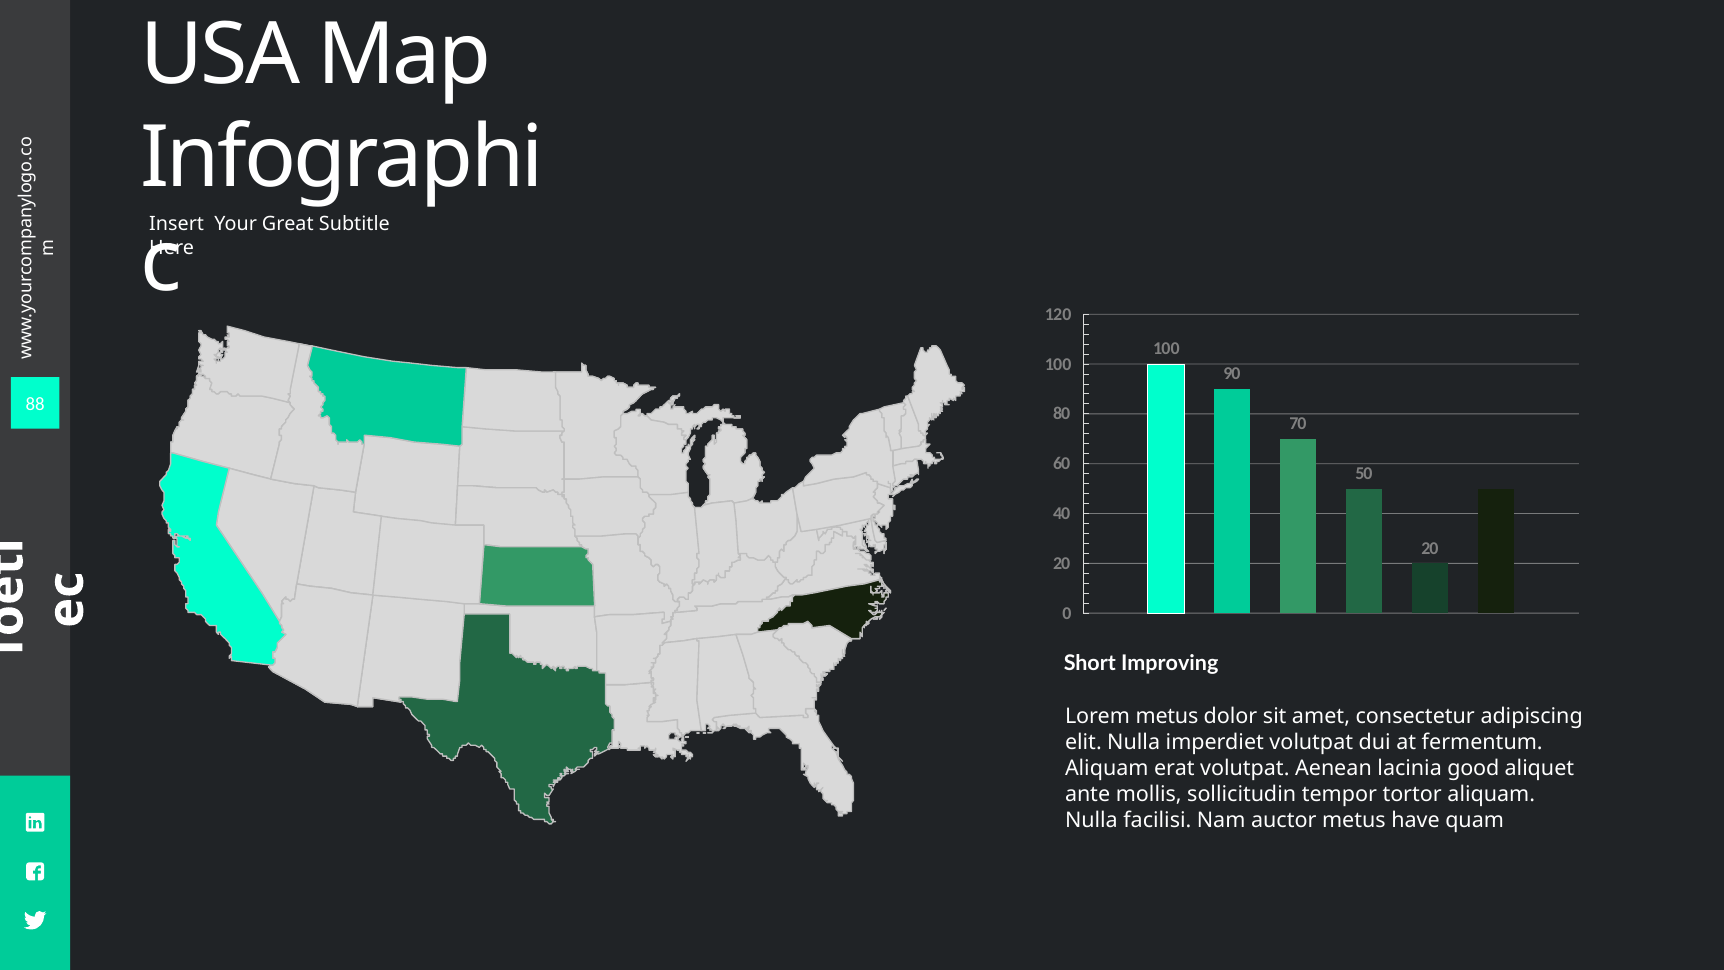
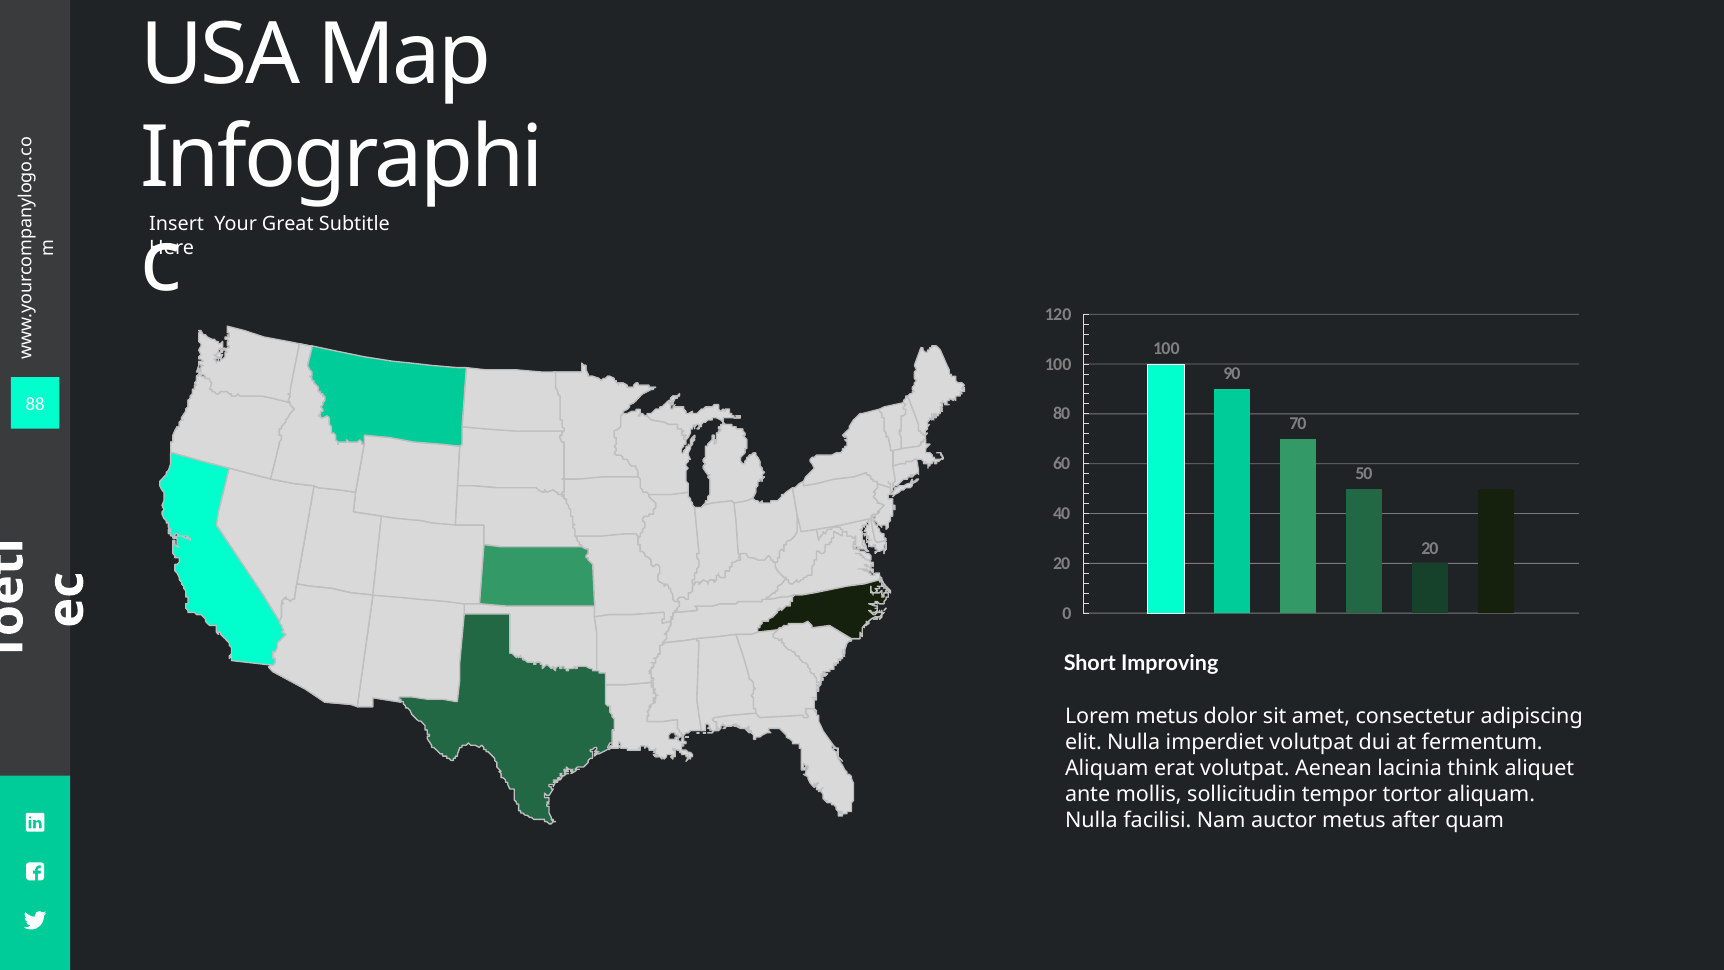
good: good -> think
have: have -> after
